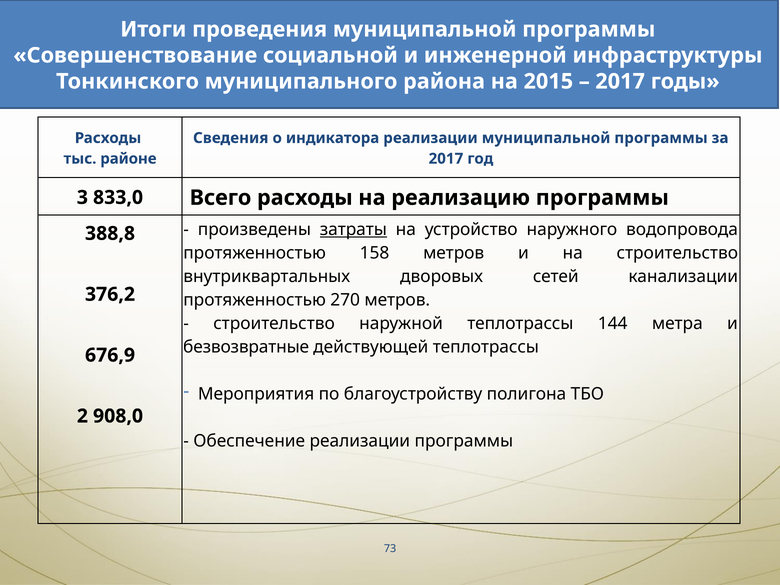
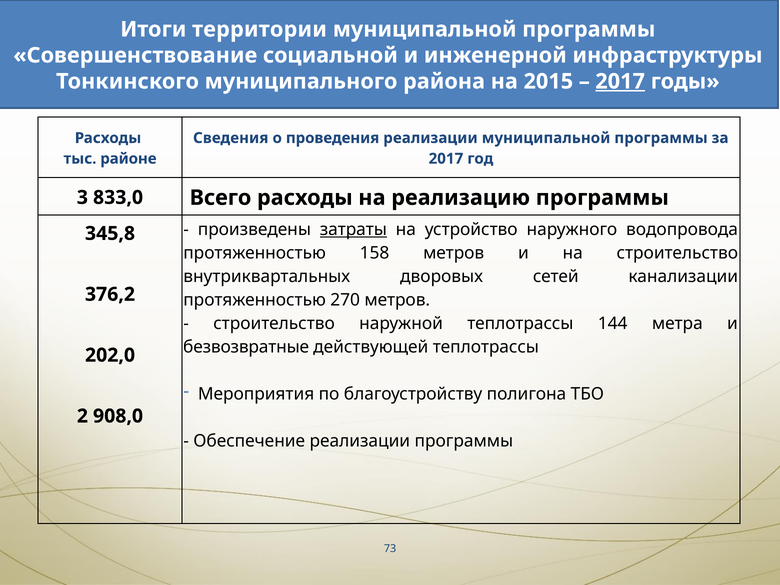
проведения: проведения -> территории
2017 at (620, 81) underline: none -> present
индикатора: индикатора -> проведения
388,8: 388,8 -> 345,8
676,9: 676,9 -> 202,0
